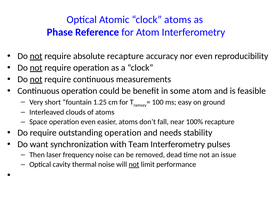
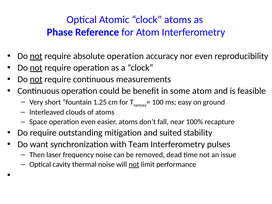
absolute recapture: recapture -> operation
outstanding operation: operation -> mitigation
needs: needs -> suited
